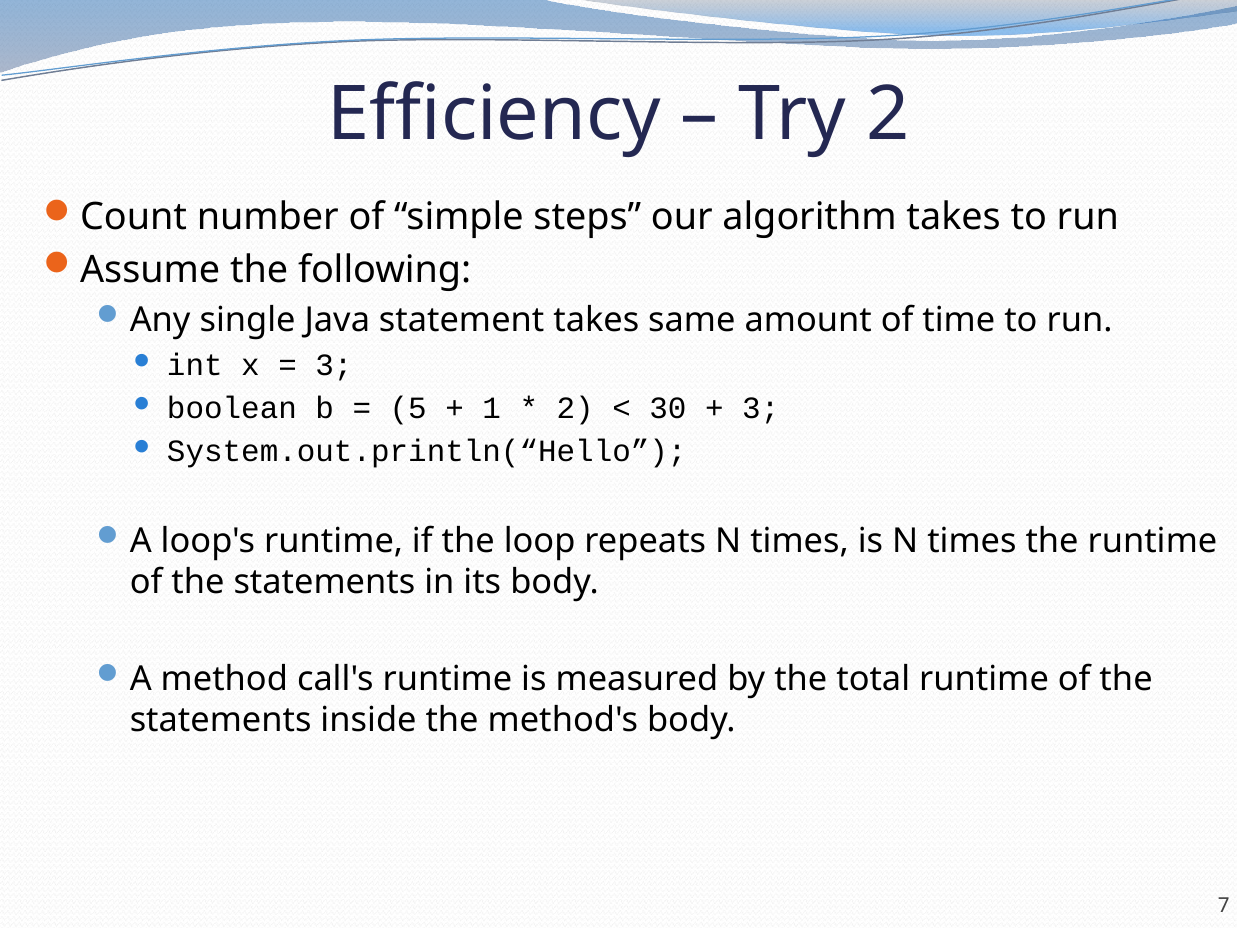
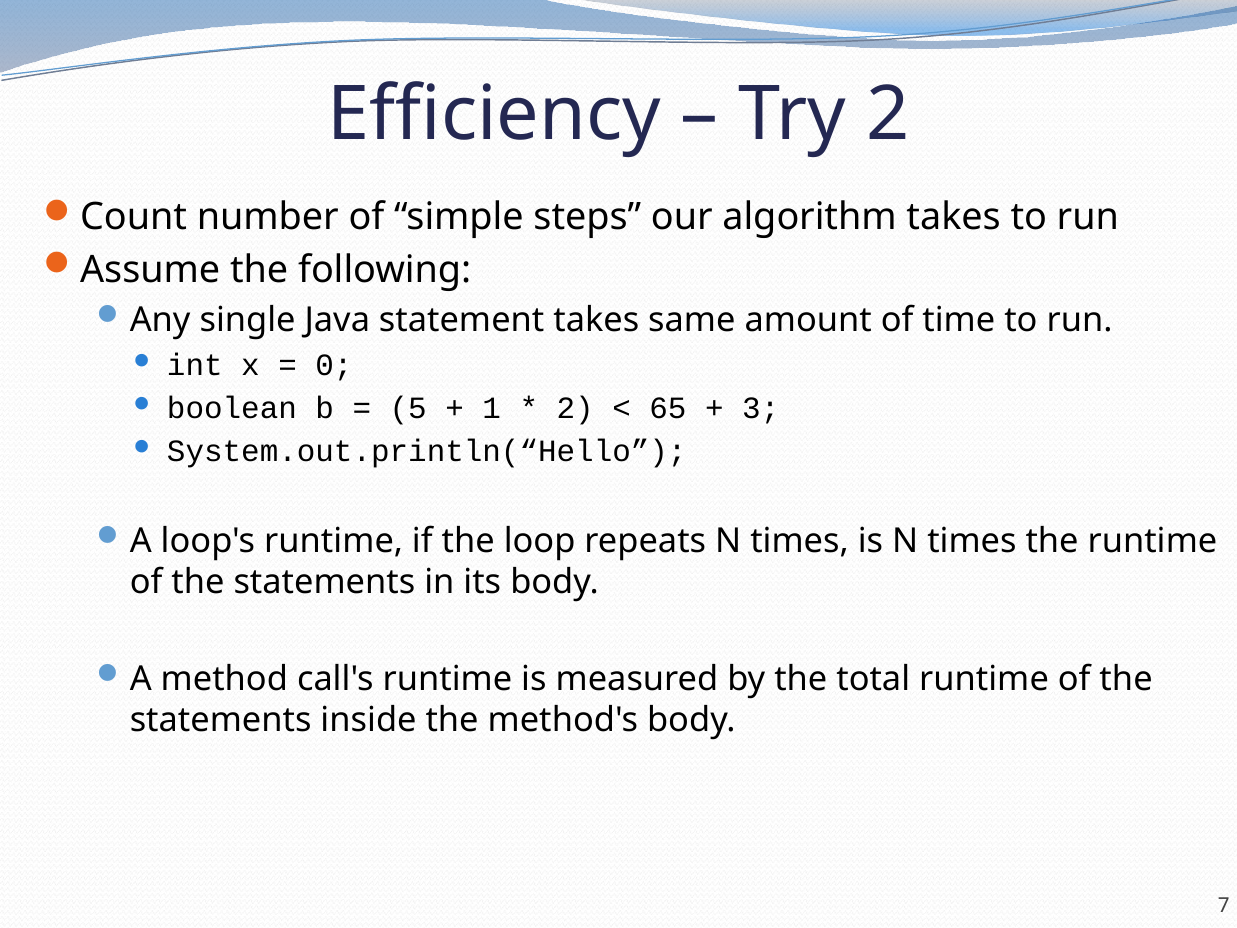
3 at (334, 365): 3 -> 0
30: 30 -> 65
